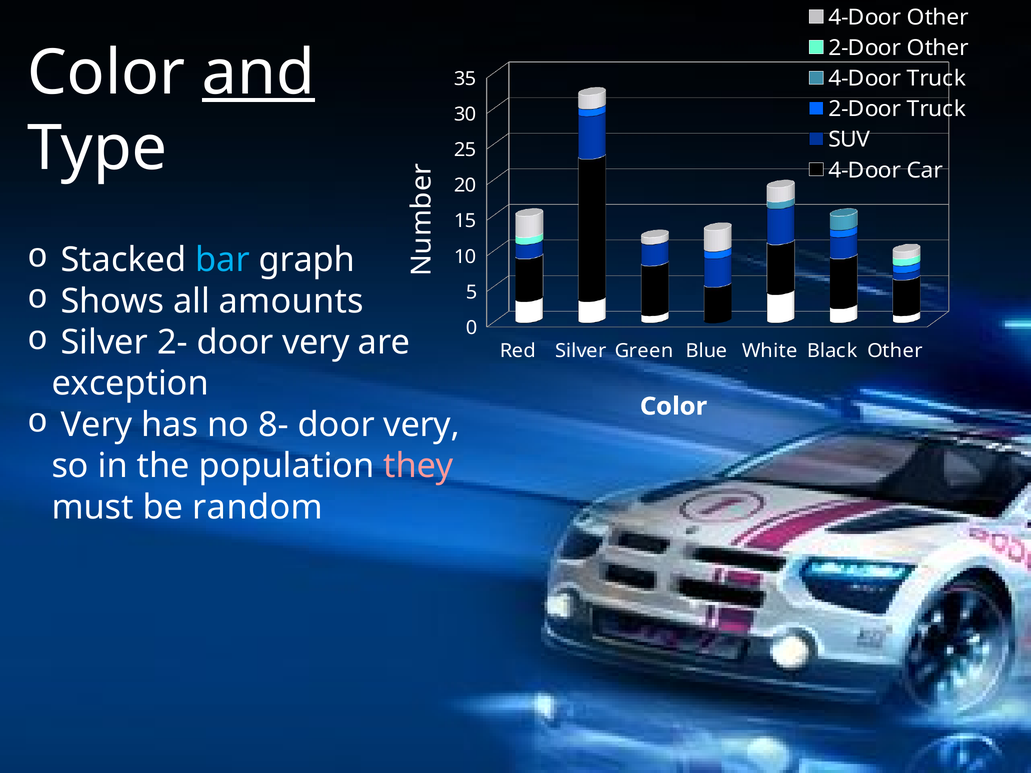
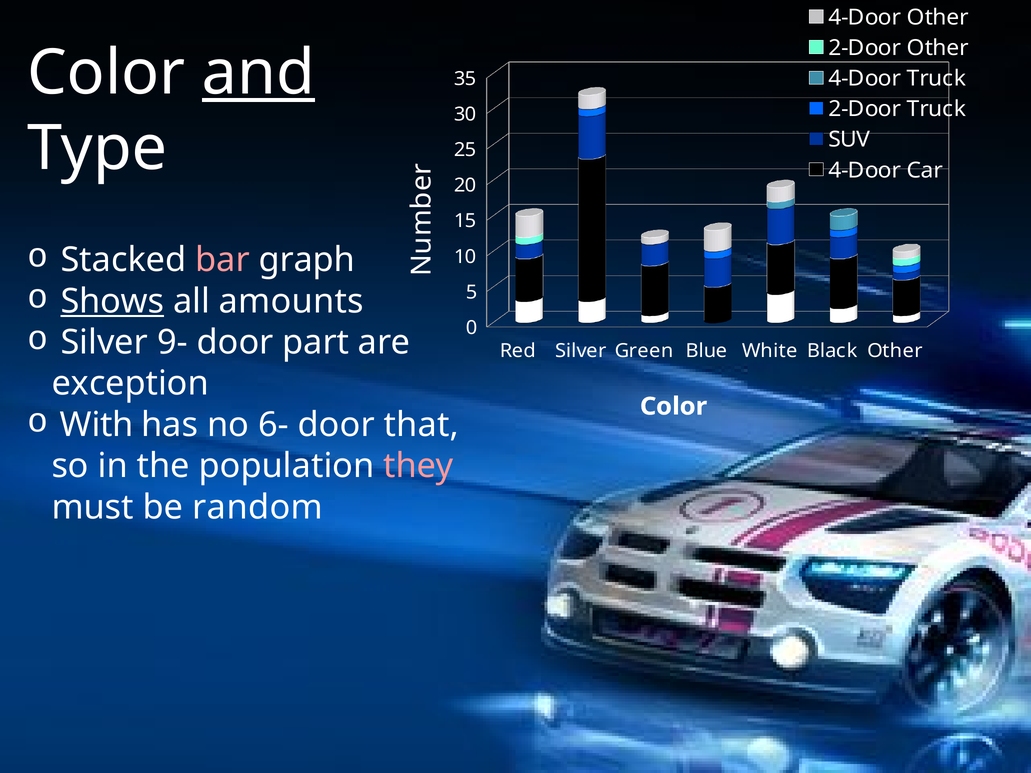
bar colour: light blue -> pink
Shows underline: none -> present
2-: 2- -> 9-
very at (316, 343): very -> part
Very at (96, 425): Very -> With
8-: 8- -> 6-
very at (422, 425): very -> that
